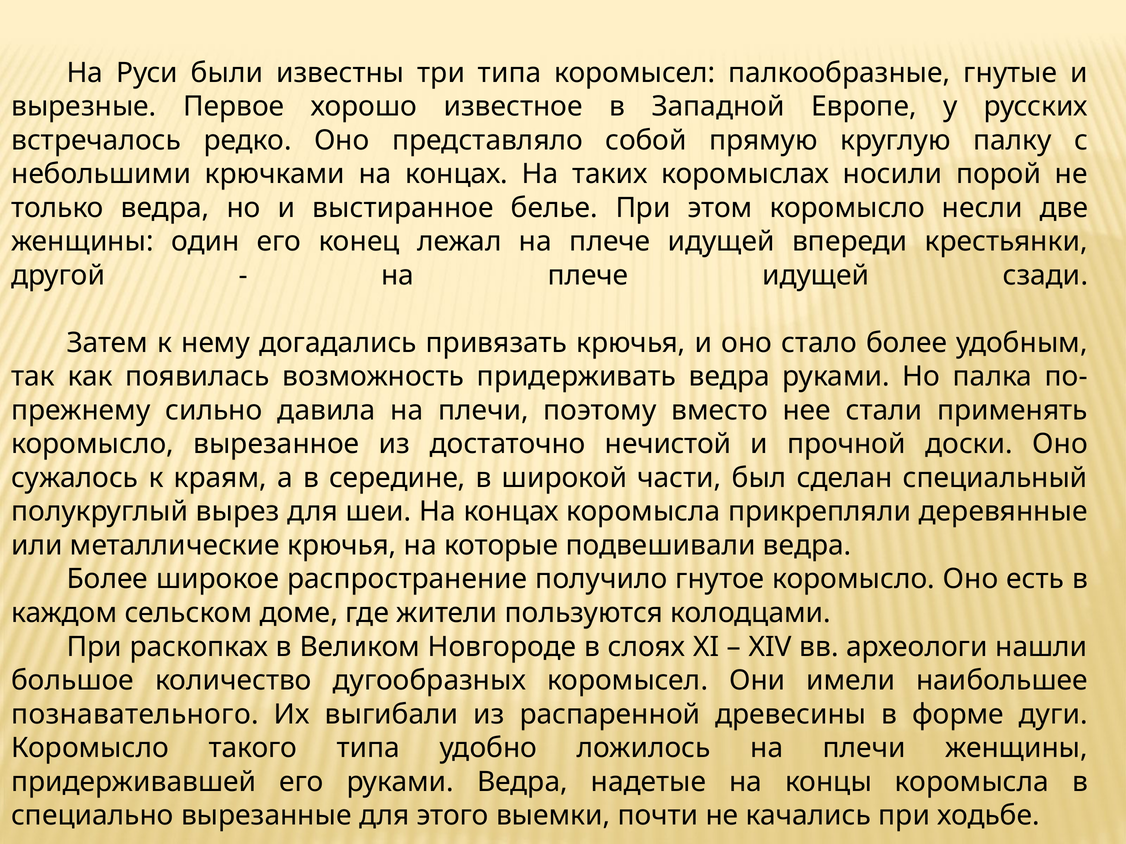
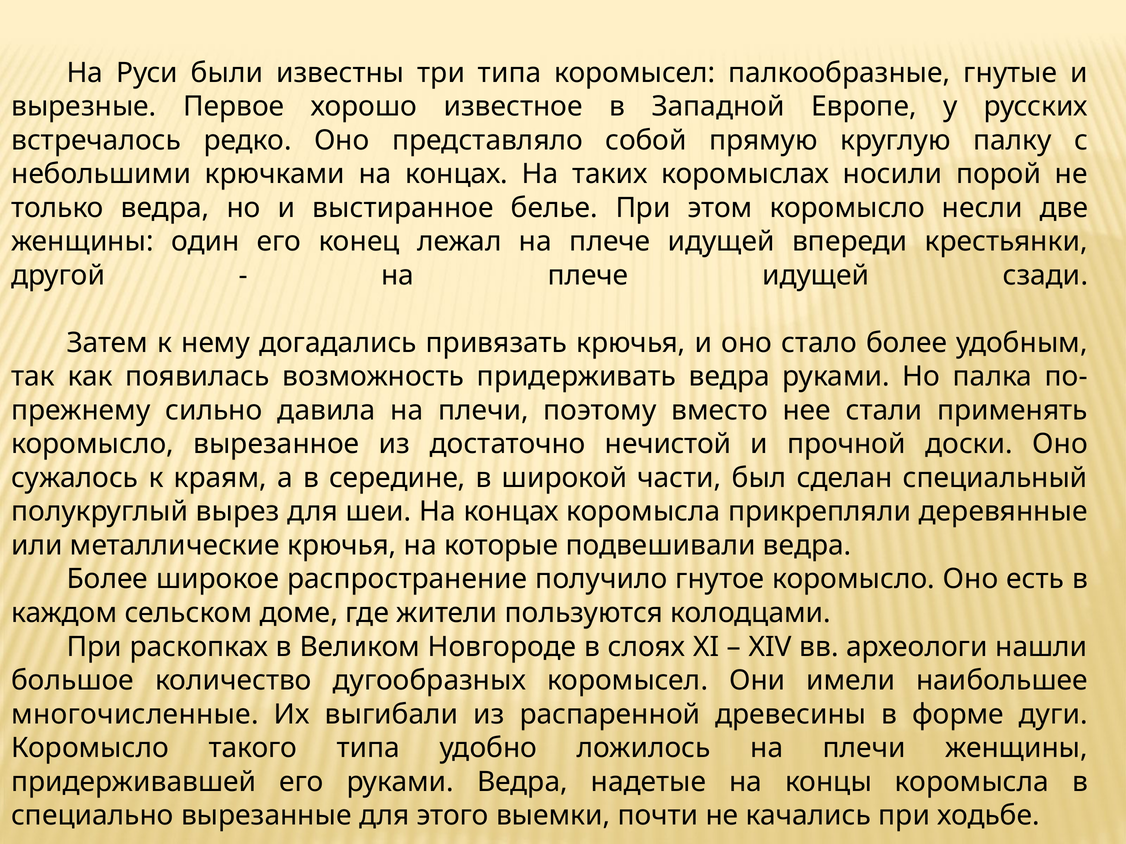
познавательного: познавательного -> многочисленные
